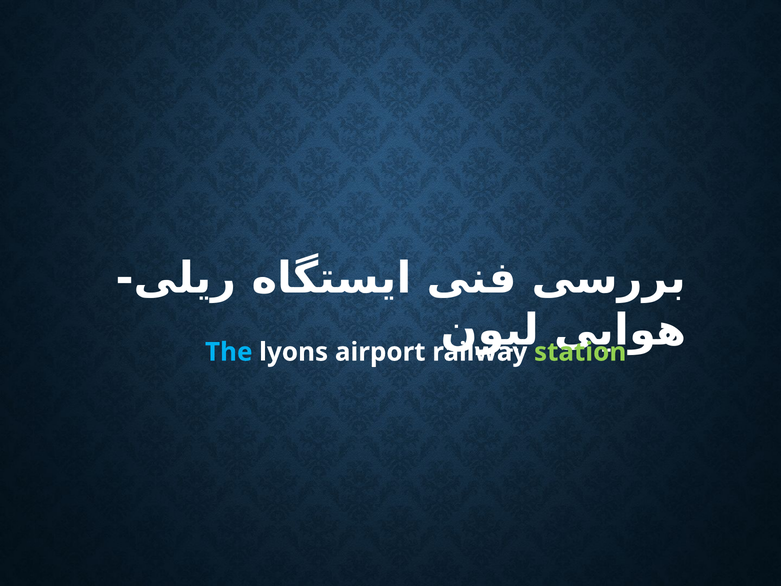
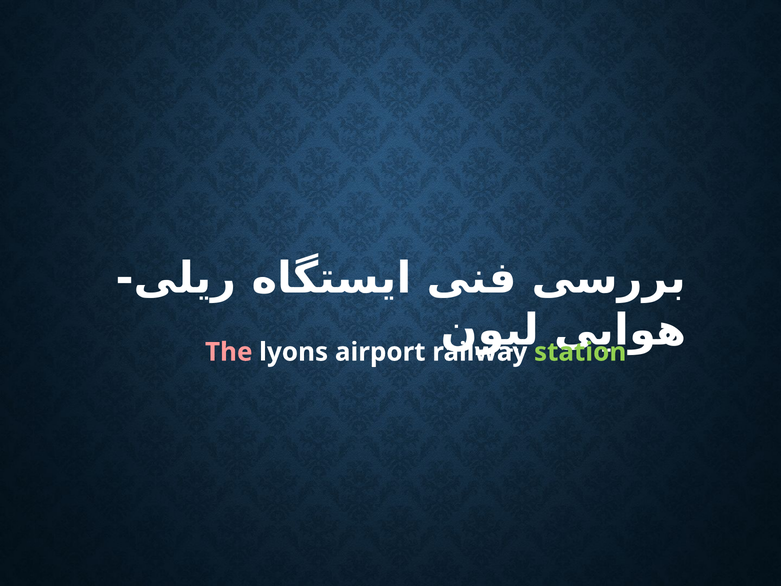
The colour: light blue -> pink
